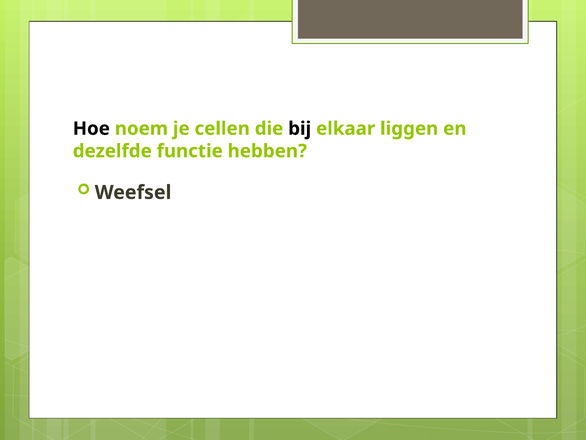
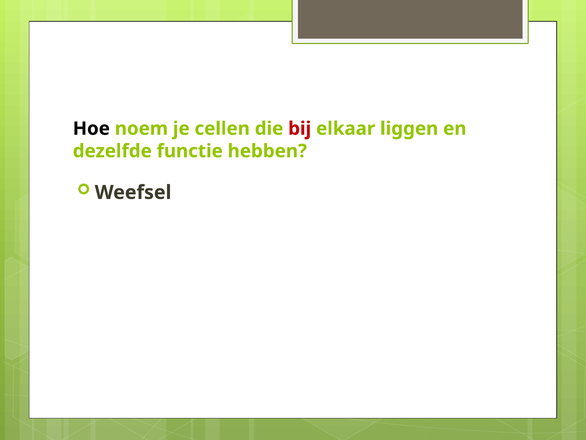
bij colour: black -> red
